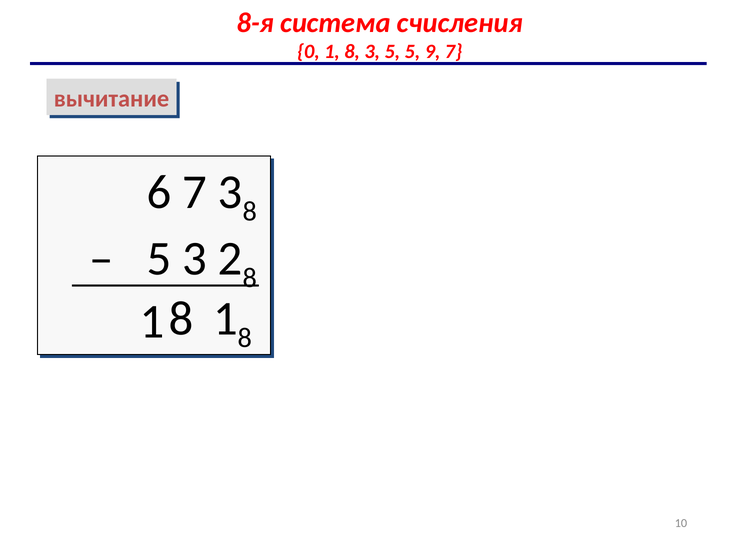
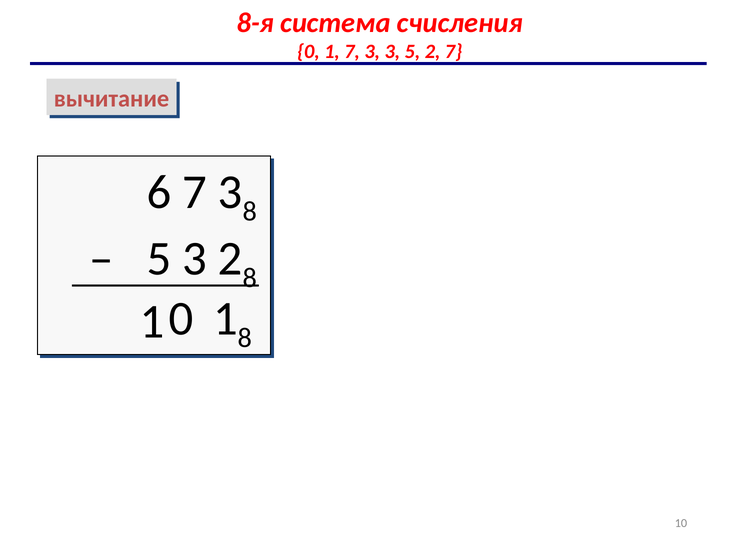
0 1 8: 8 -> 7
3 5: 5 -> 3
5 9: 9 -> 2
8 at (181, 319): 8 -> 0
